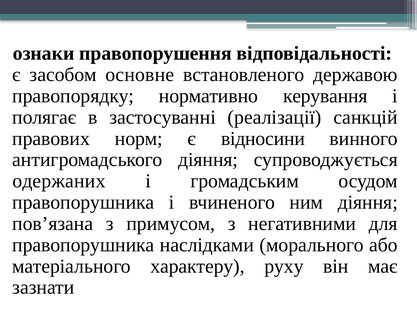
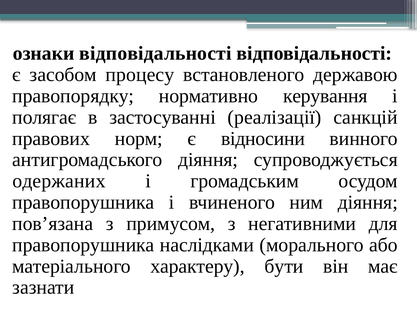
ознаки правопорушення: правопорушення -> відповідальності
основне: основне -> процесу
руху: руху -> бути
